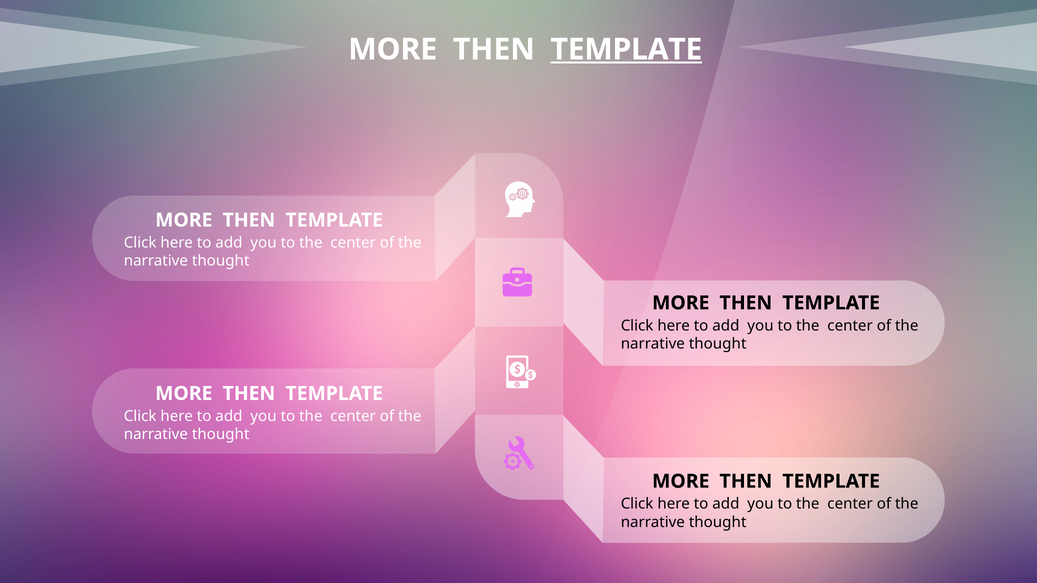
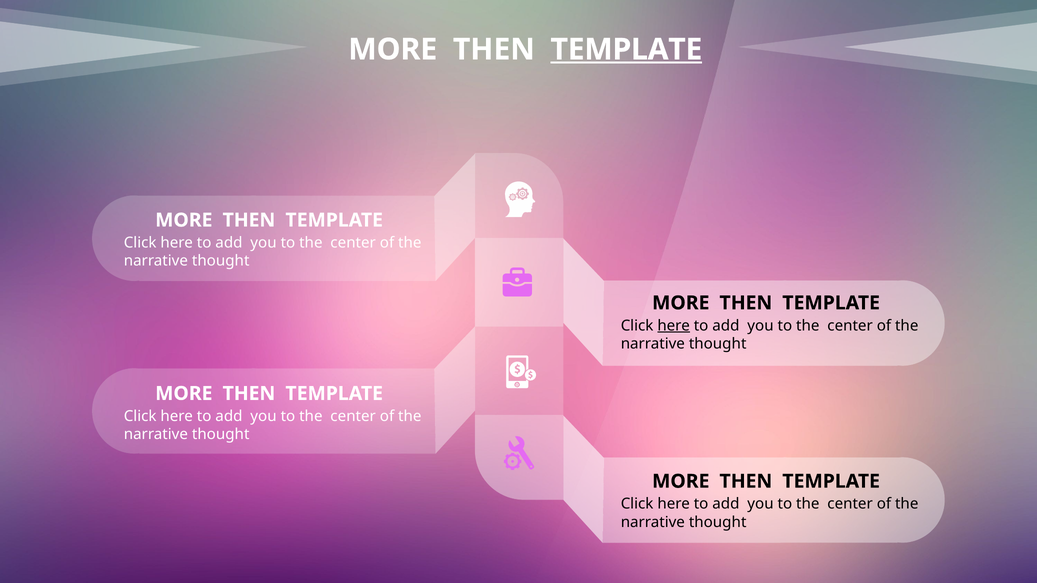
here at (674, 326) underline: none -> present
